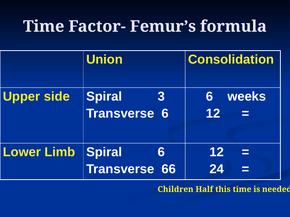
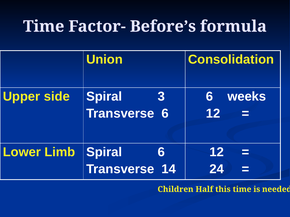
Femur’s: Femur’s -> Before’s
66: 66 -> 14
